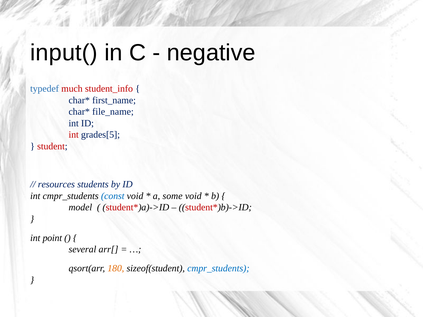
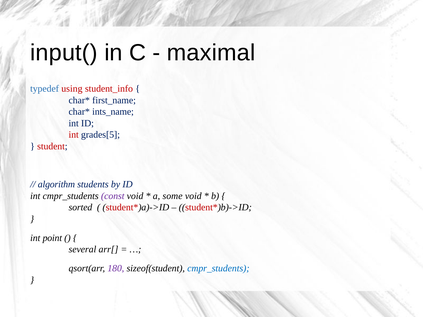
negative: negative -> maximal
much: much -> using
file_name: file_name -> ints_name
resources: resources -> algorithm
const colour: blue -> purple
model: model -> sorted
180 colour: orange -> purple
